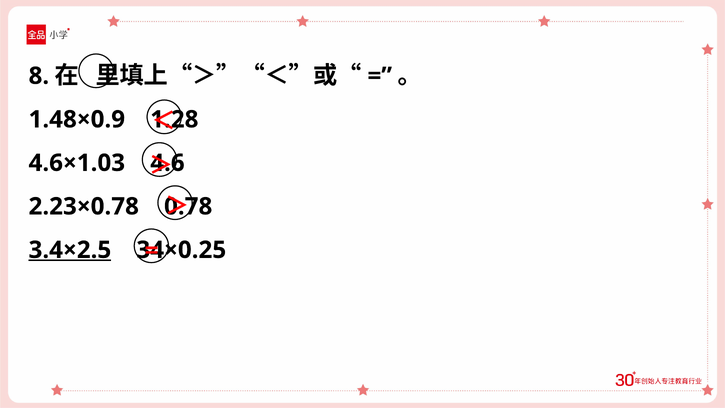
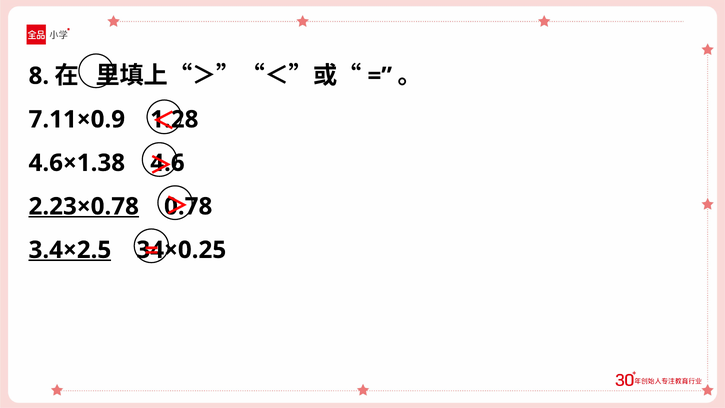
1.48×0.9: 1.48×0.9 -> 7.11×0.9
4.6×1.03: 4.6×1.03 -> 4.6×1.38
2.23×0.78 underline: none -> present
